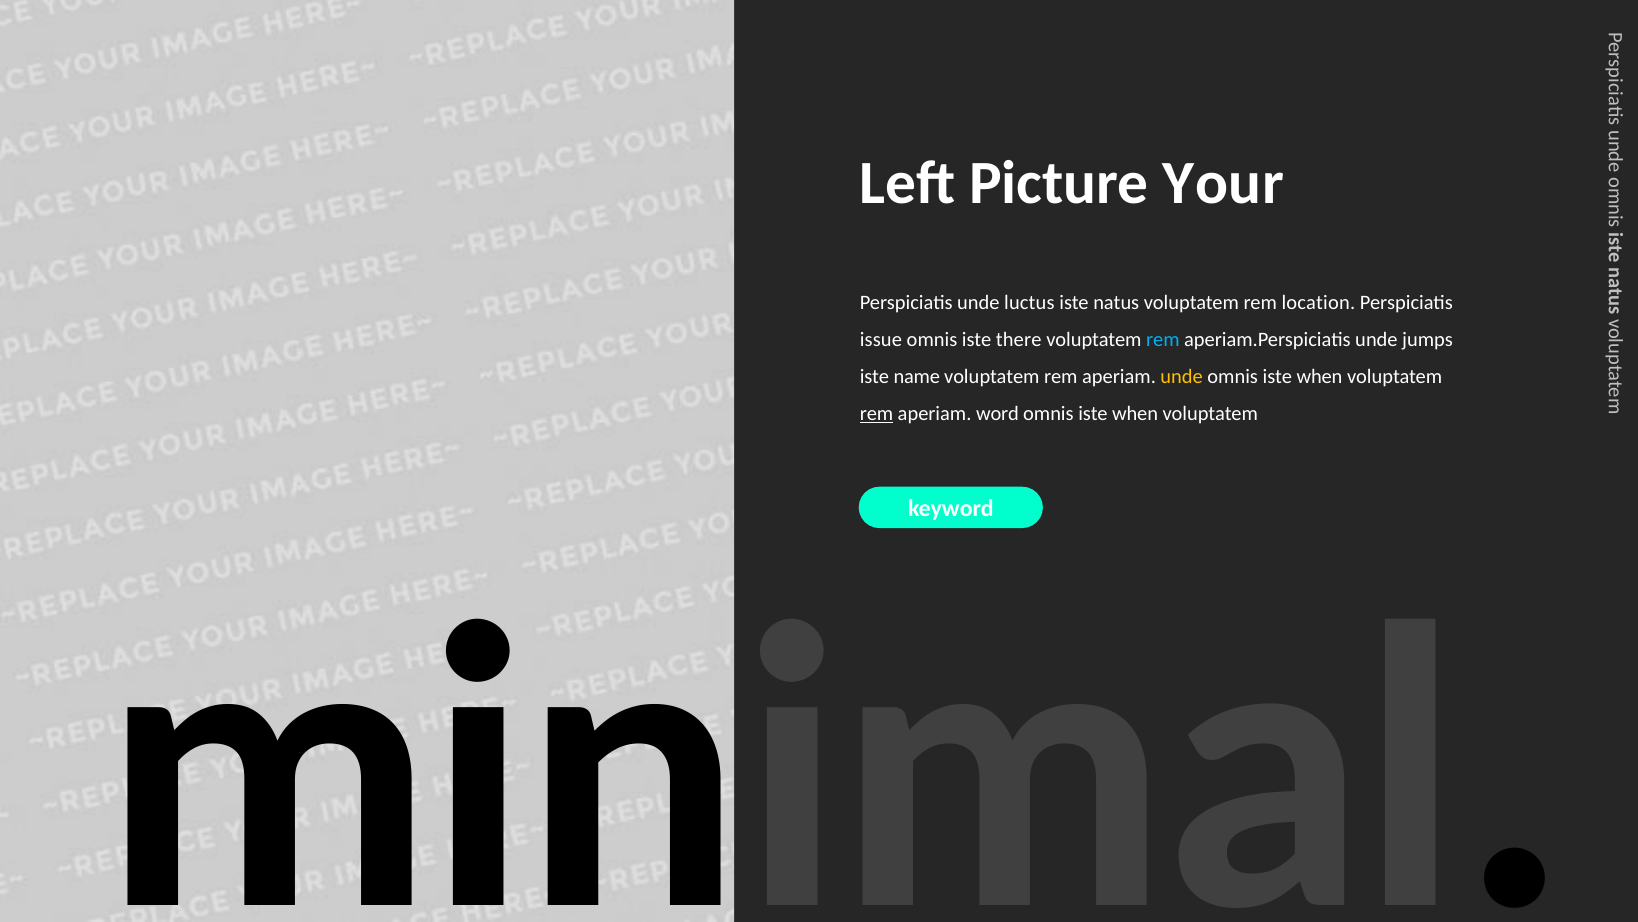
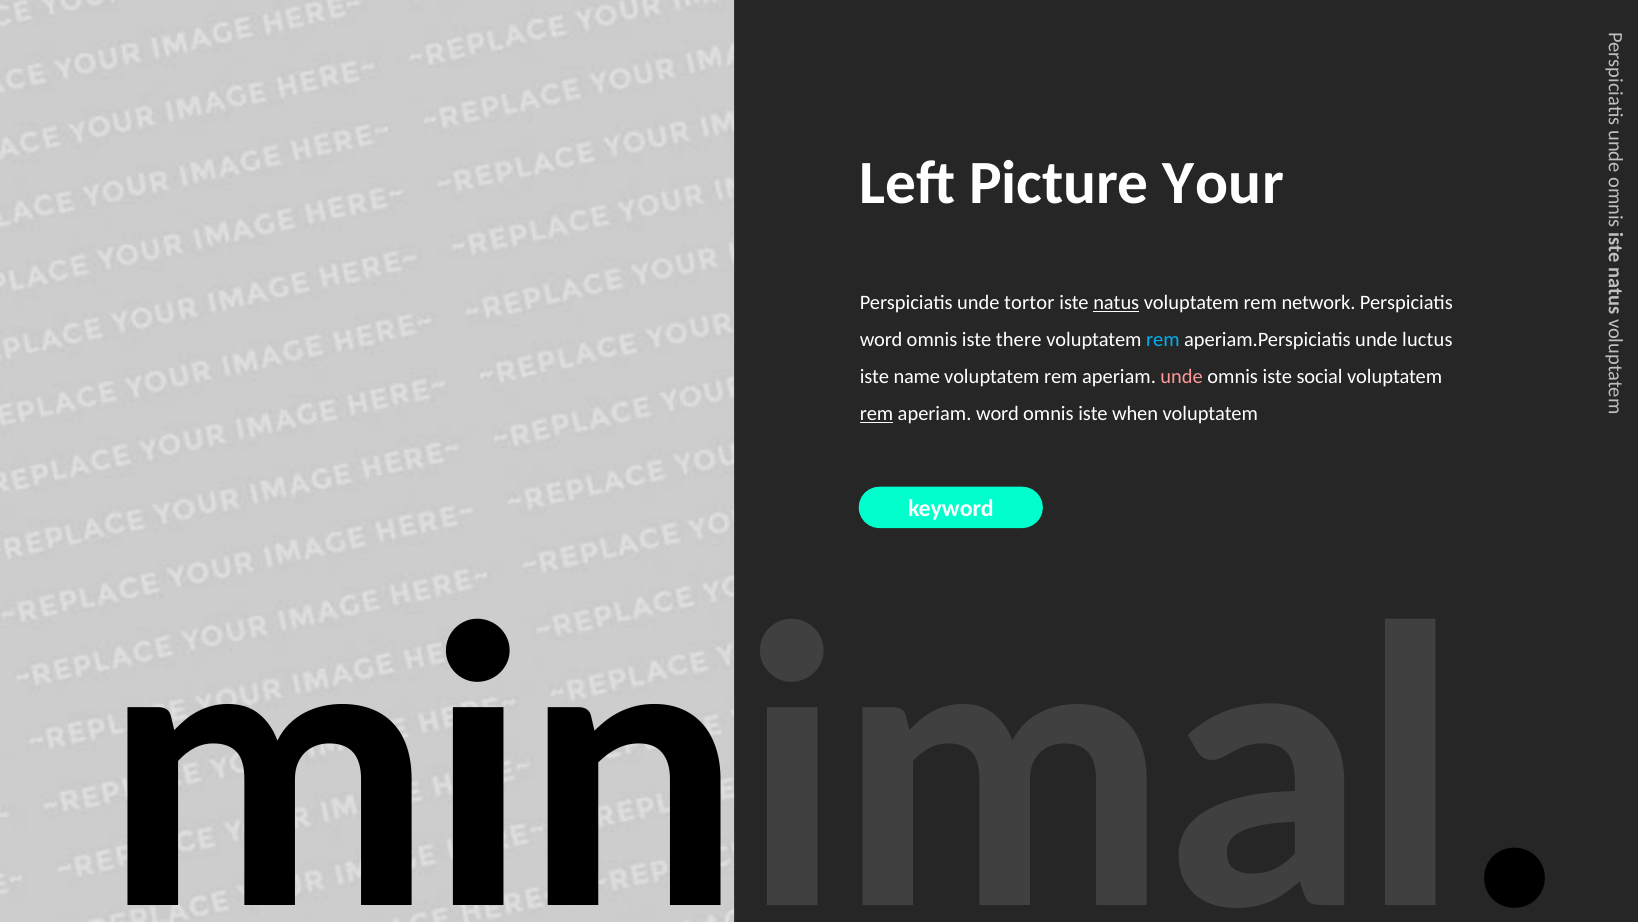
luctus: luctus -> tortor
natus underline: none -> present
location: location -> network
issue at (881, 340): issue -> word
jumps: jumps -> luctus
unde at (1182, 377) colour: yellow -> pink
when at (1320, 377): when -> social
